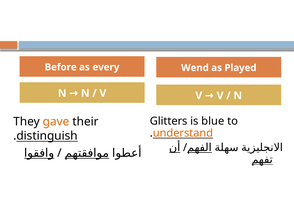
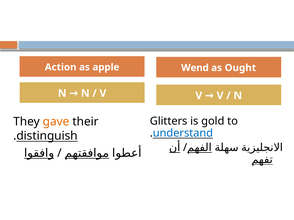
Before: Before -> Action
every: every -> apple
Played: Played -> Ought
blue: blue -> gold
understand colour: orange -> blue
